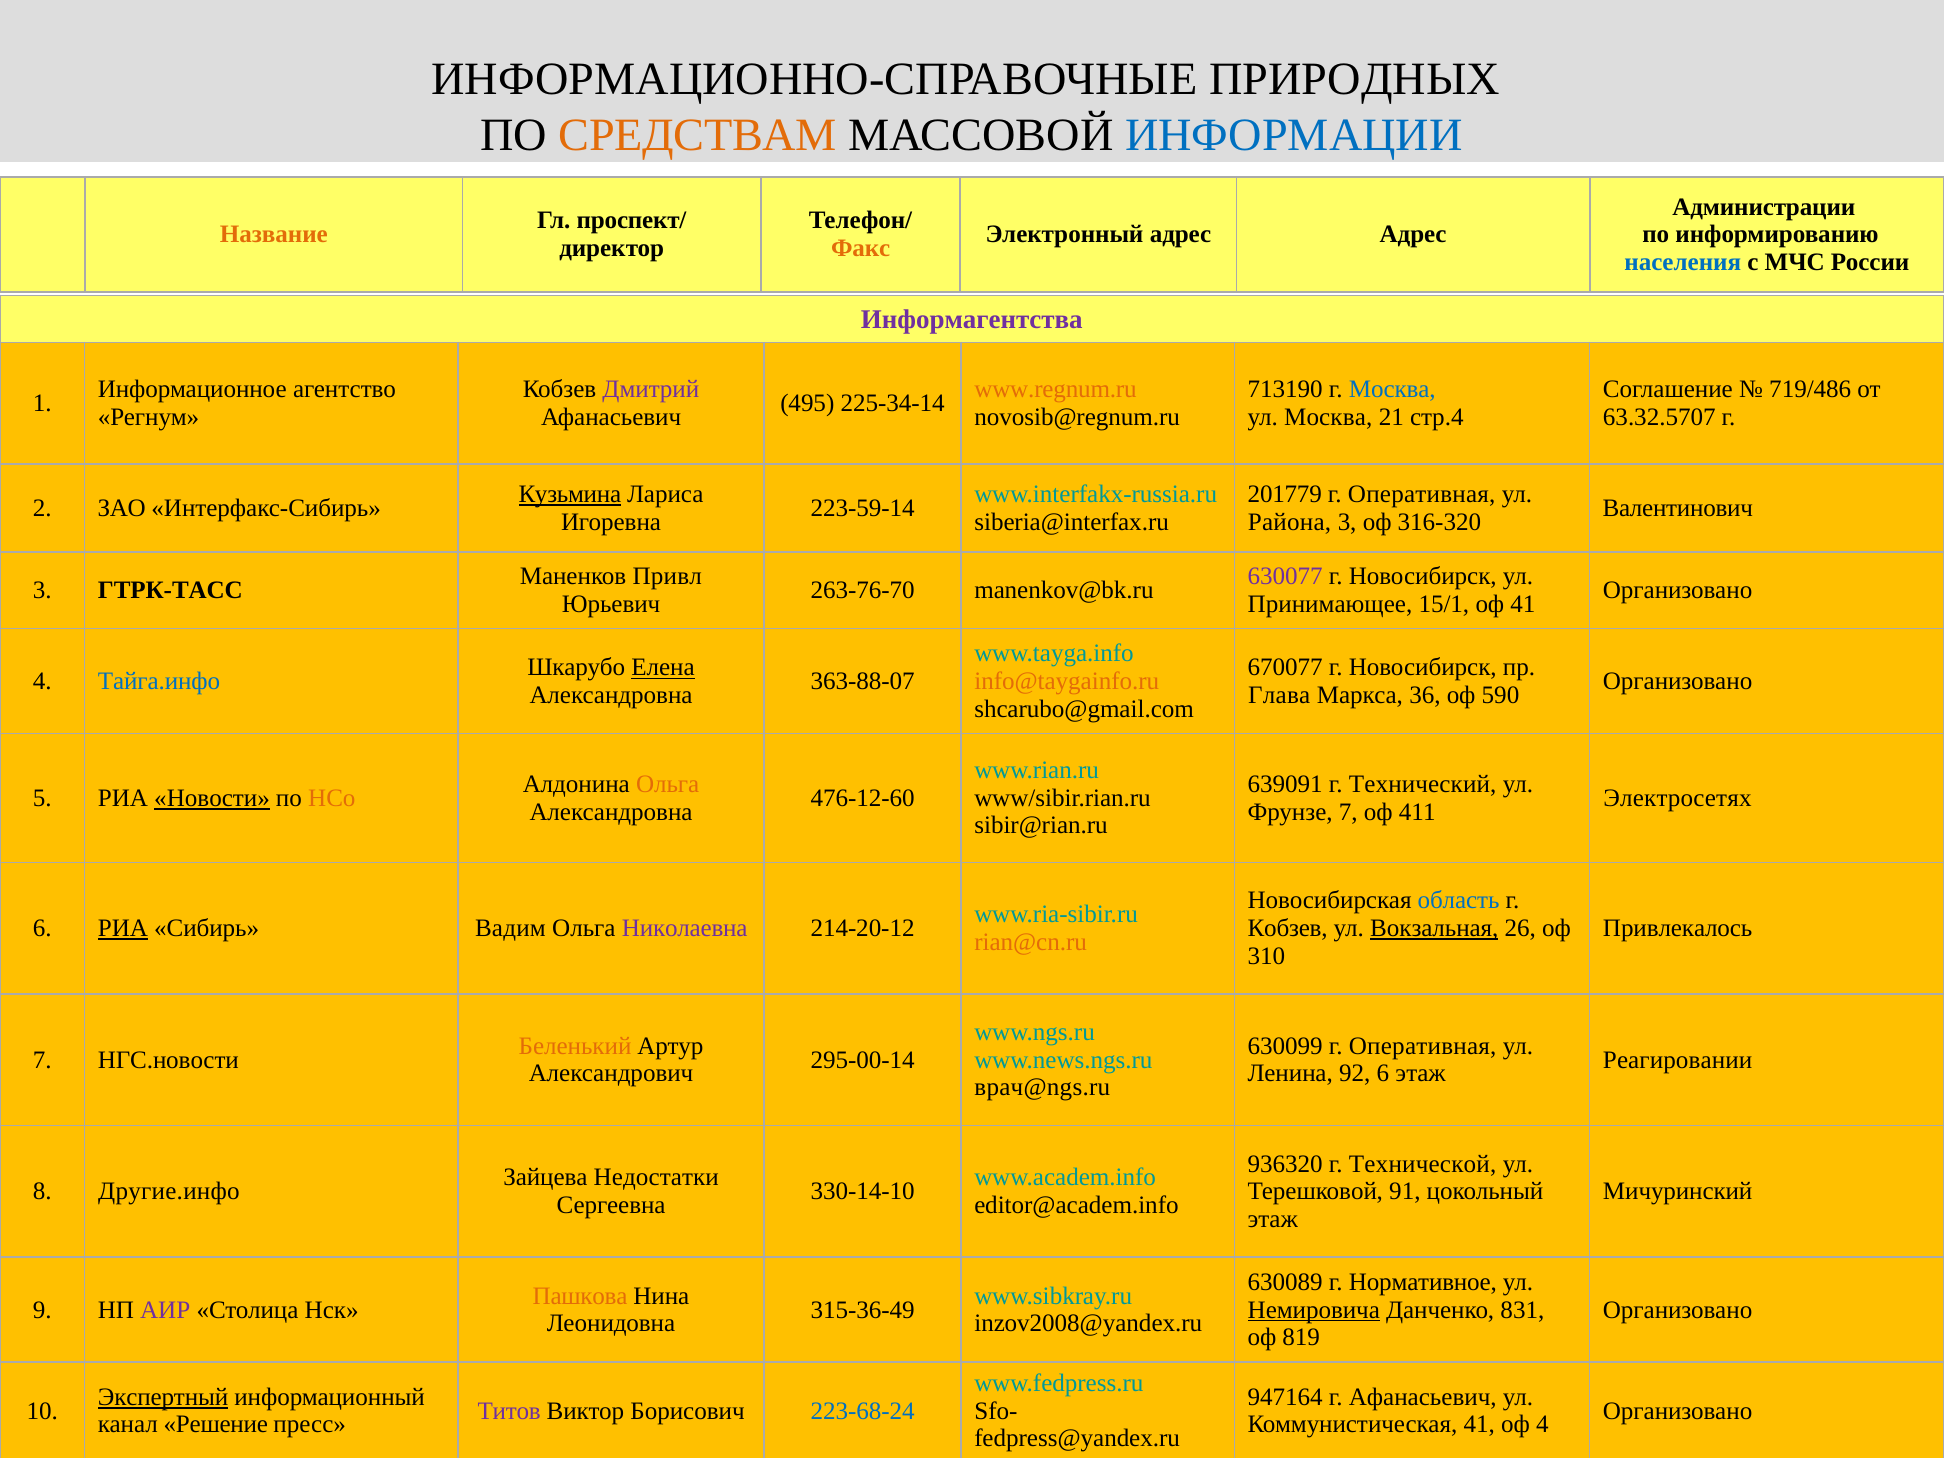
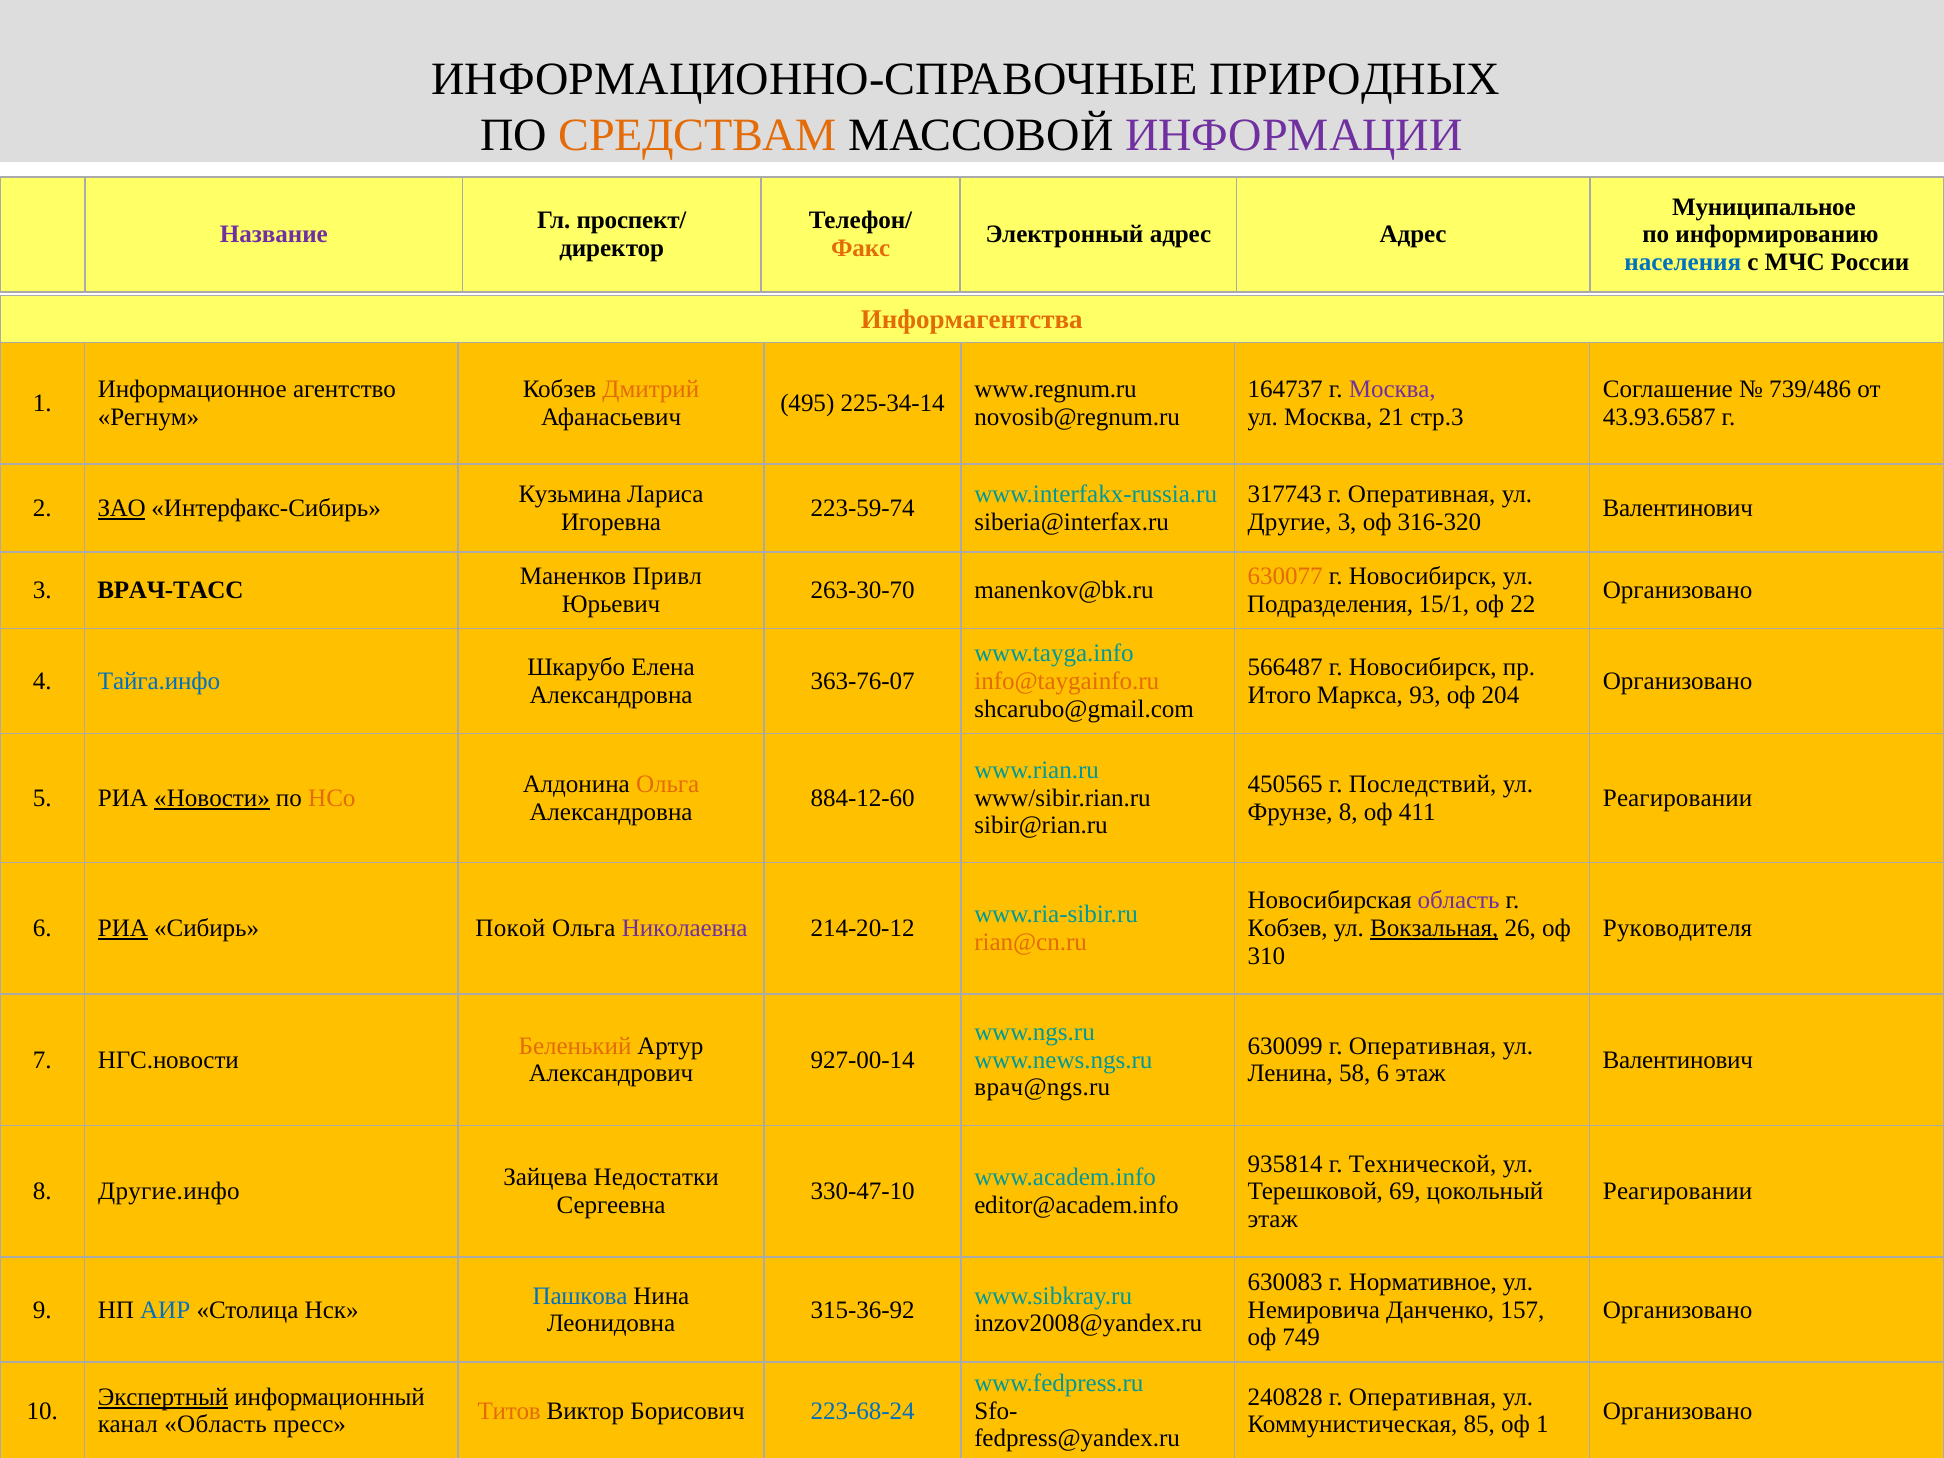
ИНФОРМАЦИИ colour: blue -> purple
Администрации: Администрации -> Муниципальное
Название colour: orange -> purple
Информагентства colour: purple -> orange
Дмитрий colour: purple -> orange
www.regnum.ru colour: orange -> black
713190: 713190 -> 164737
Москва at (1392, 390) colour: blue -> purple
719/486: 719/486 -> 739/486
стр.4: стр.4 -> стр.3
63.32.5707: 63.32.5707 -> 43.93.6587
Кузьмина underline: present -> none
201779: 201779 -> 317743
ЗАО underline: none -> present
223-59-14: 223-59-14 -> 223-59-74
Района: Района -> Другие
630077 colour: purple -> orange
ГТРК-ТАСС: ГТРК-ТАСС -> ВРАЧ-ТАСС
263-76-70: 263-76-70 -> 263-30-70
Принимающее: Принимающее -> Подразделения
оф 41: 41 -> 22
Елена underline: present -> none
670077: 670077 -> 566487
363-88-07: 363-88-07 -> 363-76-07
Глава: Глава -> Итого
36: 36 -> 93
590: 590 -> 204
639091: 639091 -> 450565
Технический: Технический -> Последствий
476-12-60: 476-12-60 -> 884-12-60
Электросетях at (1678, 798): Электросетях -> Реагировании
Фрунзе 7: 7 -> 8
область at (1459, 901) colour: blue -> purple
Вадим: Вадим -> Покой
Привлекалось: Привлекалось -> Руководителя
295-00-14: 295-00-14 -> 927-00-14
Реагировании at (1678, 1060): Реагировании -> Валентинович
92: 92 -> 58
936320: 936320 -> 935814
330-14-10: 330-14-10 -> 330-47-10
91: 91 -> 69
Мичуринский at (1678, 1191): Мичуринский -> Реагировании
630089: 630089 -> 630083
Пашкова colour: orange -> blue
АИР colour: purple -> blue
315-36-49: 315-36-49 -> 315-36-92
Немировича underline: present -> none
831: 831 -> 157
819: 819 -> 749
947164: 947164 -> 240828
Афанасьевич at (1423, 1397): Афанасьевич -> Оперативная
Титов colour: purple -> orange
канал Решение: Решение -> Область
Коммунистическая 41: 41 -> 85
оф 4: 4 -> 1
